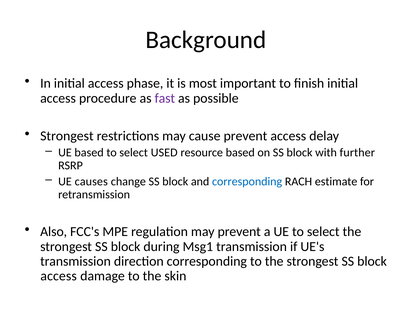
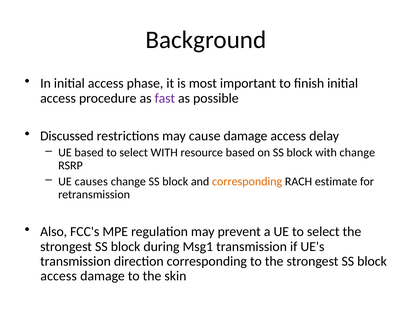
Strongest at (67, 136): Strongest -> Discussed
cause prevent: prevent -> damage
select USED: USED -> WITH
with further: further -> change
corresponding at (247, 181) colour: blue -> orange
